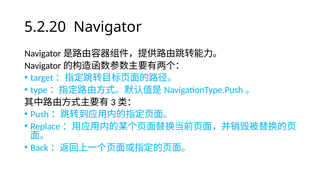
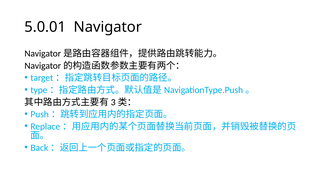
5.2.20: 5.2.20 -> 5.0.01
